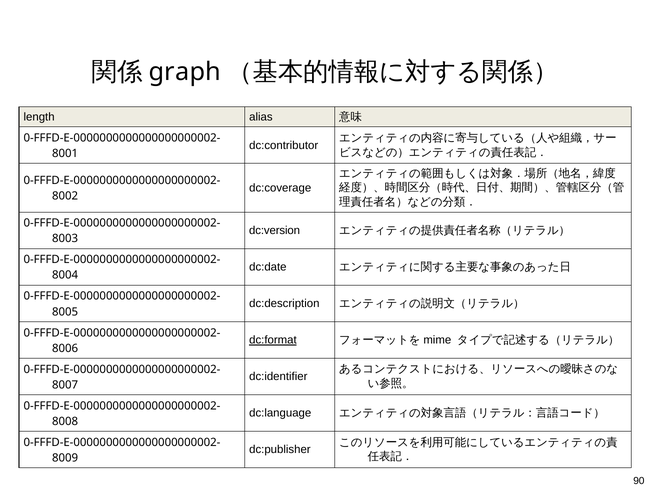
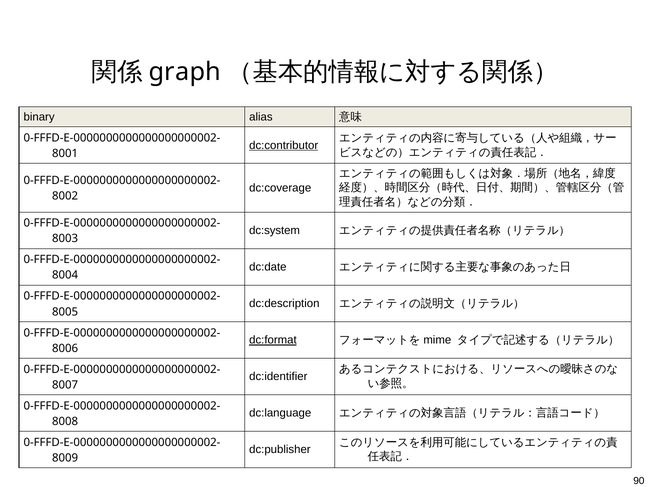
length: length -> binary
dc:contributor underline: none -> present
dc:version: dc:version -> dc:system
